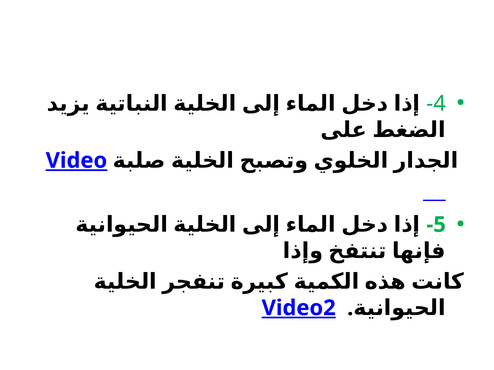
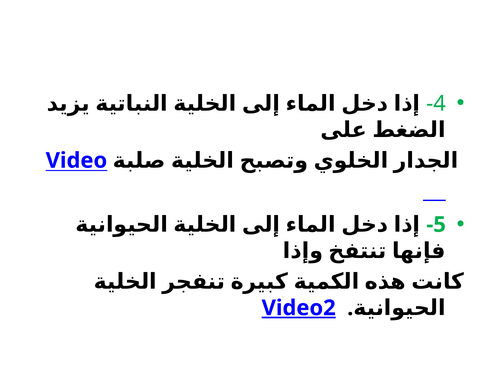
Video underline: present -> none
